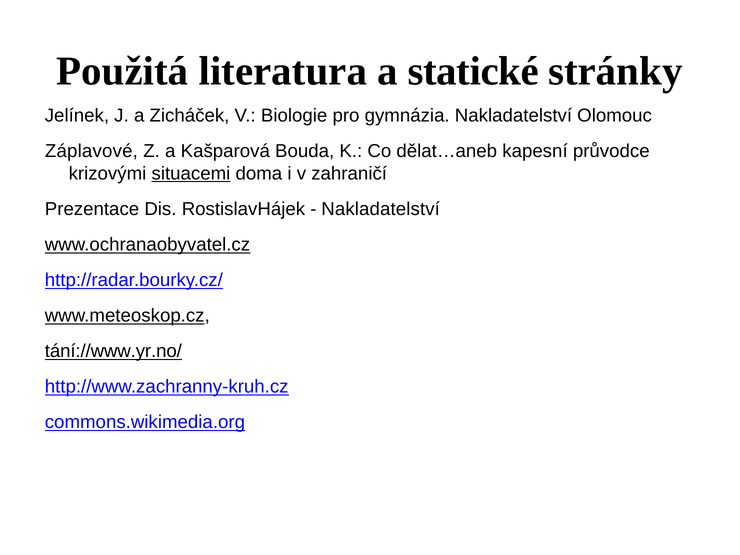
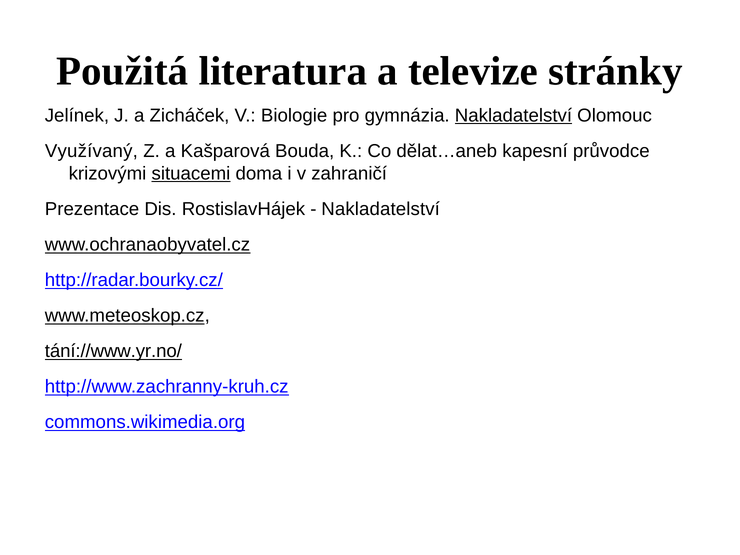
statické: statické -> televize
Nakladatelství at (513, 116) underline: none -> present
Záplavové: Záplavové -> Využívaný
